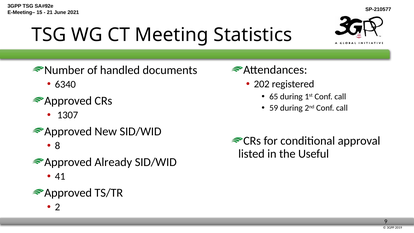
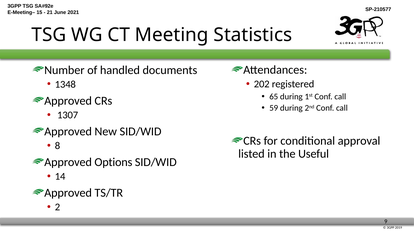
6340: 6340 -> 1348
Already: Already -> Options
41: 41 -> 14
